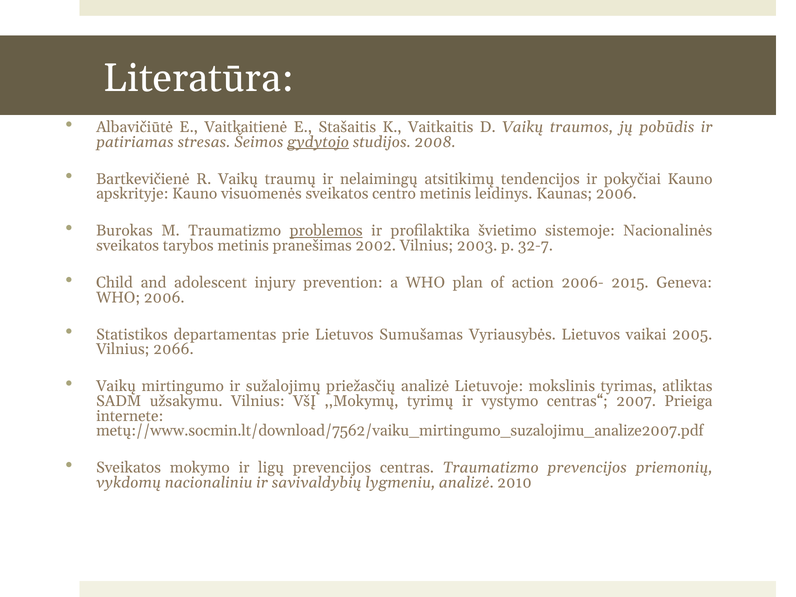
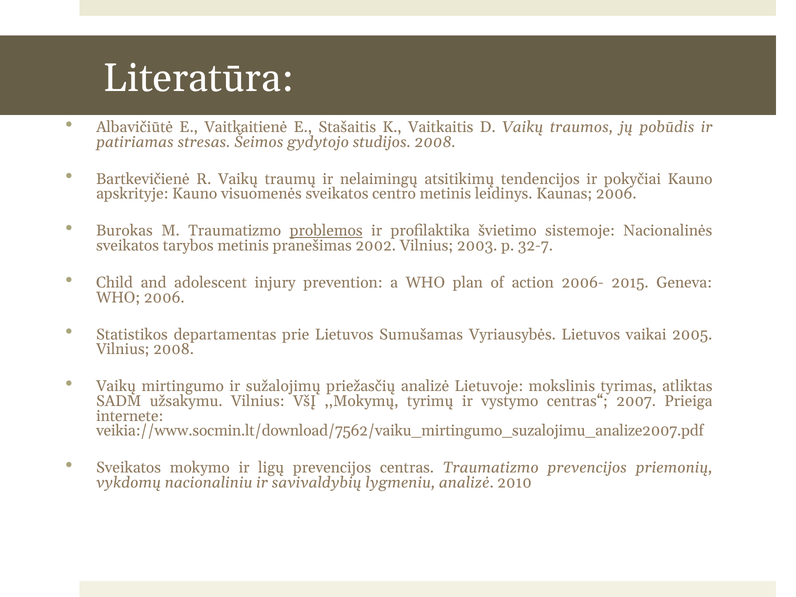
gydytojo underline: present -> none
Vilnius 2066: 2066 -> 2008
metų://www.socmin.lt/download/7562/vaiku_mirtingumo_suzalojimu_analize2007.pdf: metų://www.socmin.lt/download/7562/vaiku_mirtingumo_suzalojimu_analize2007.pdf -> veikia://www.socmin.lt/download/7562/vaiku_mirtingumo_suzalojimu_analize2007.pdf
